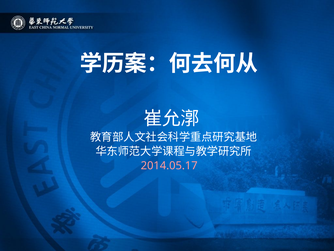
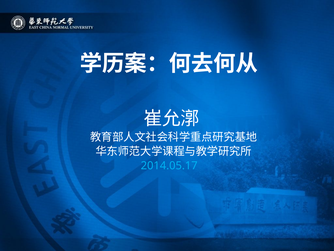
2014.05.17 colour: pink -> light blue
